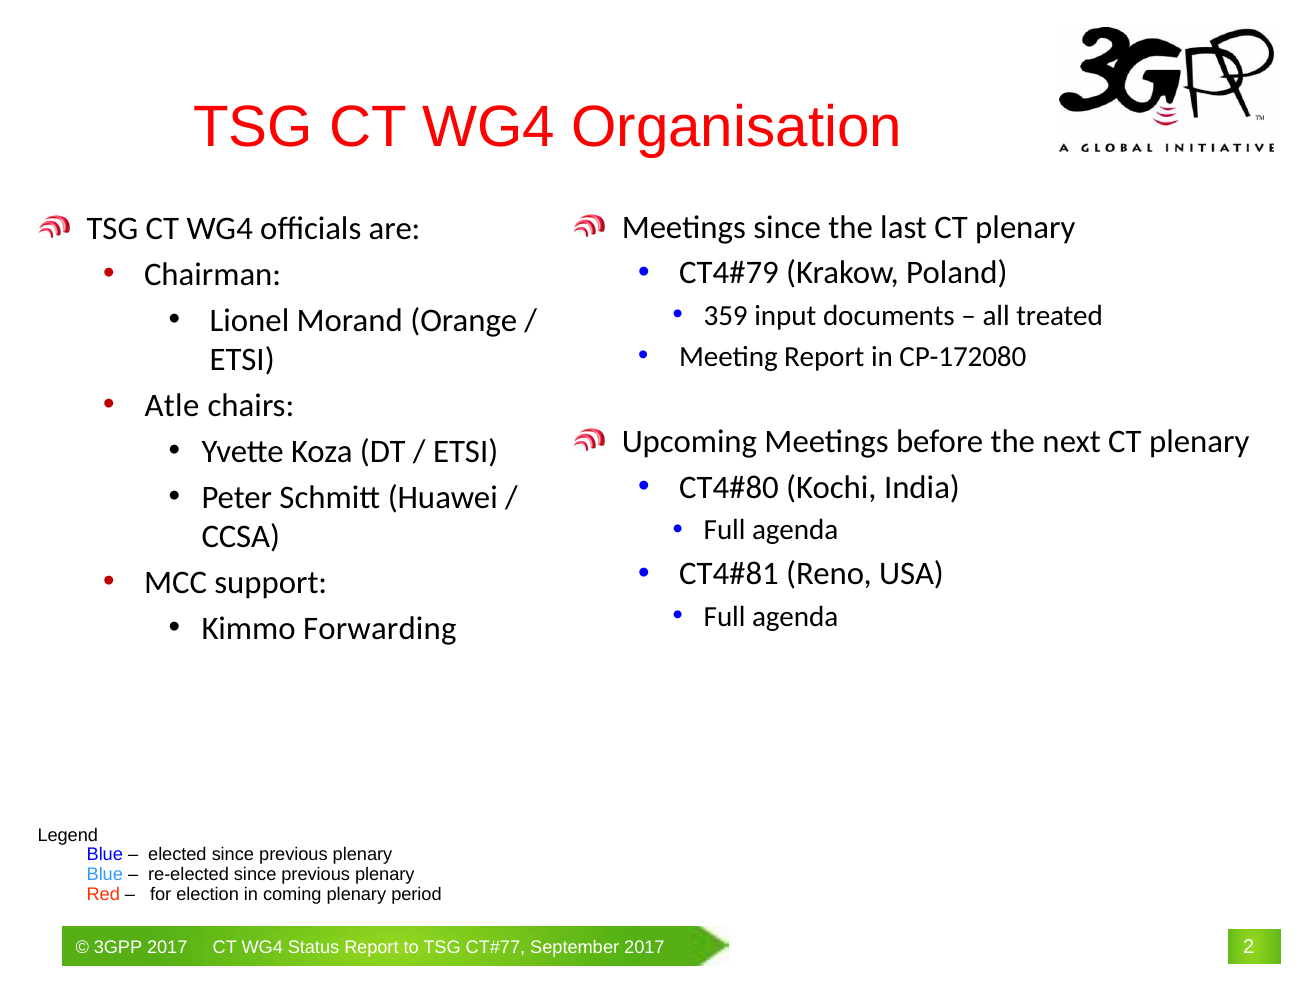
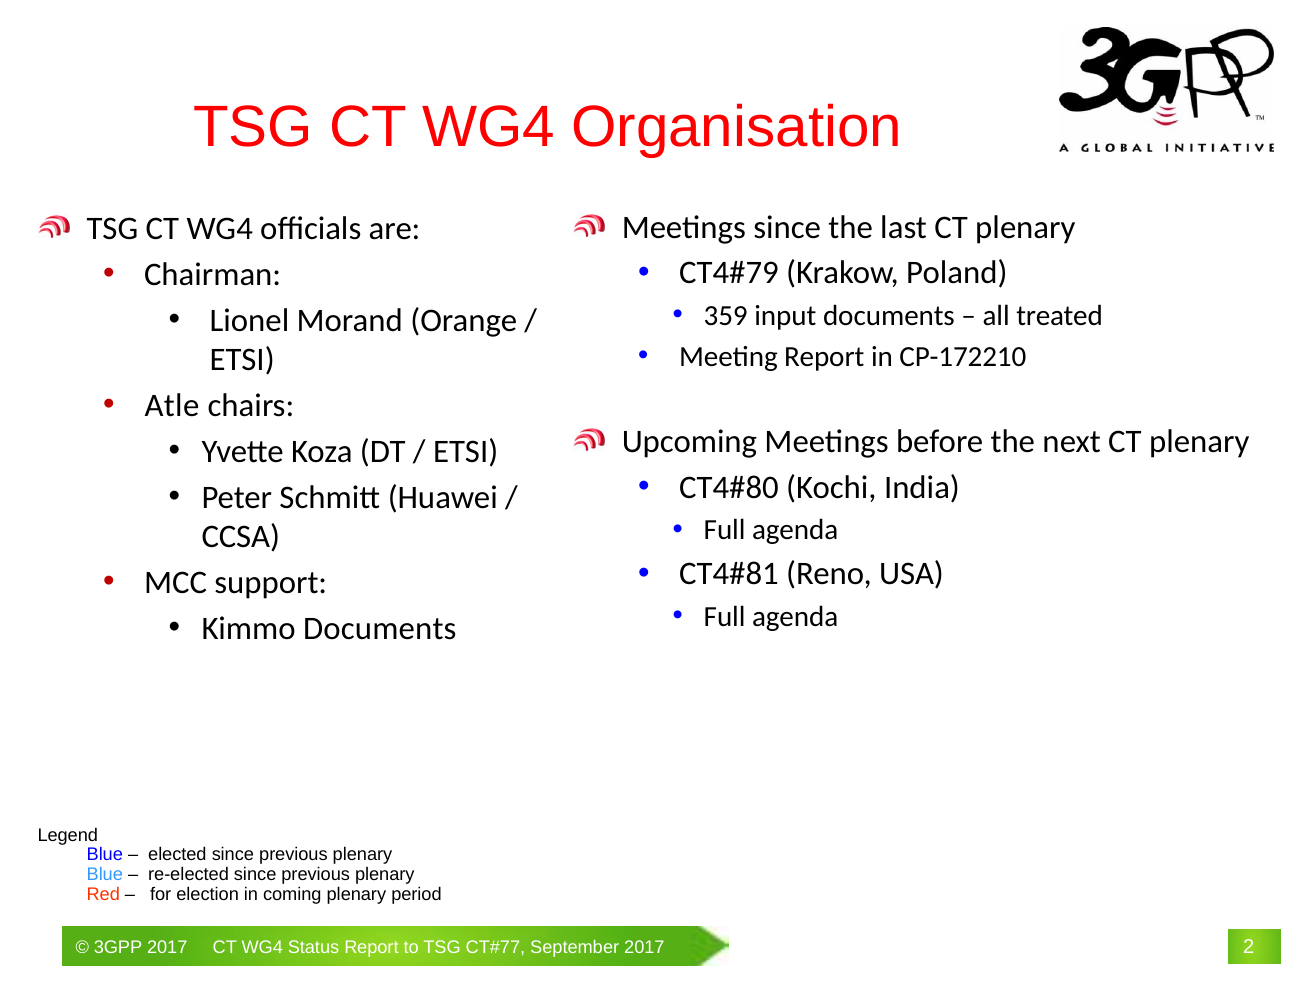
CP-172080: CP-172080 -> CP-172210
Kimmo Forwarding: Forwarding -> Documents
